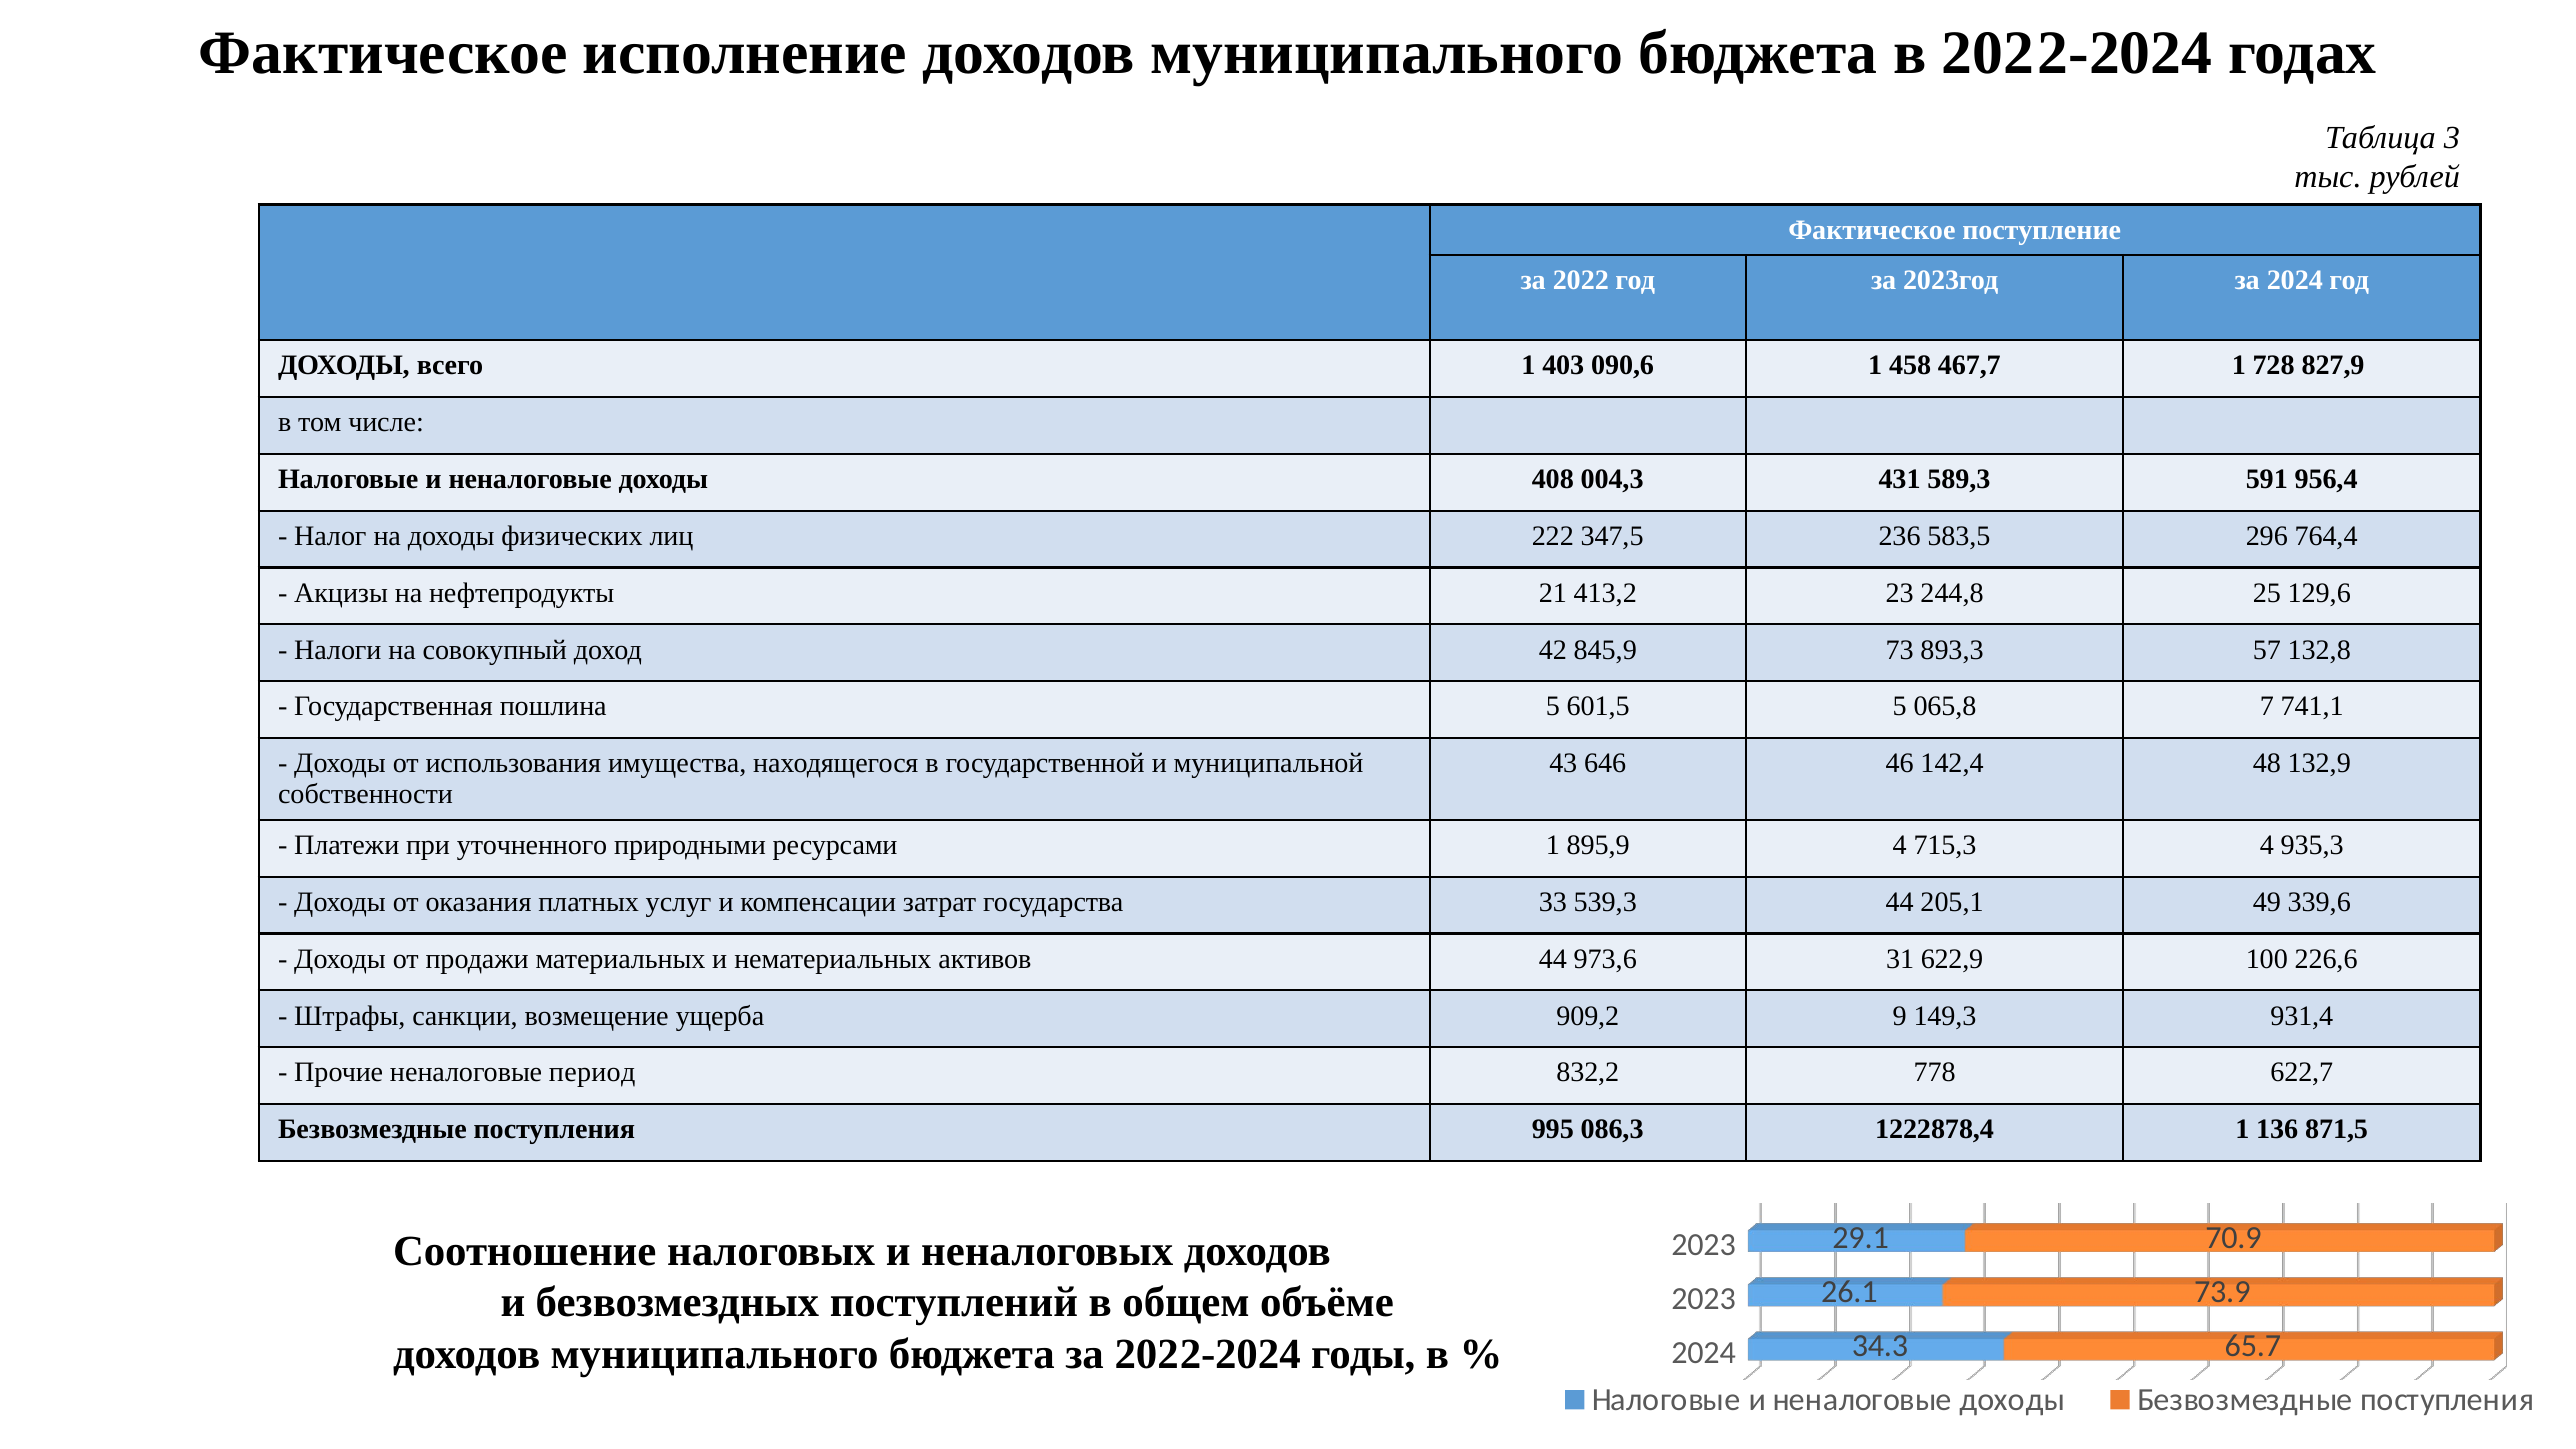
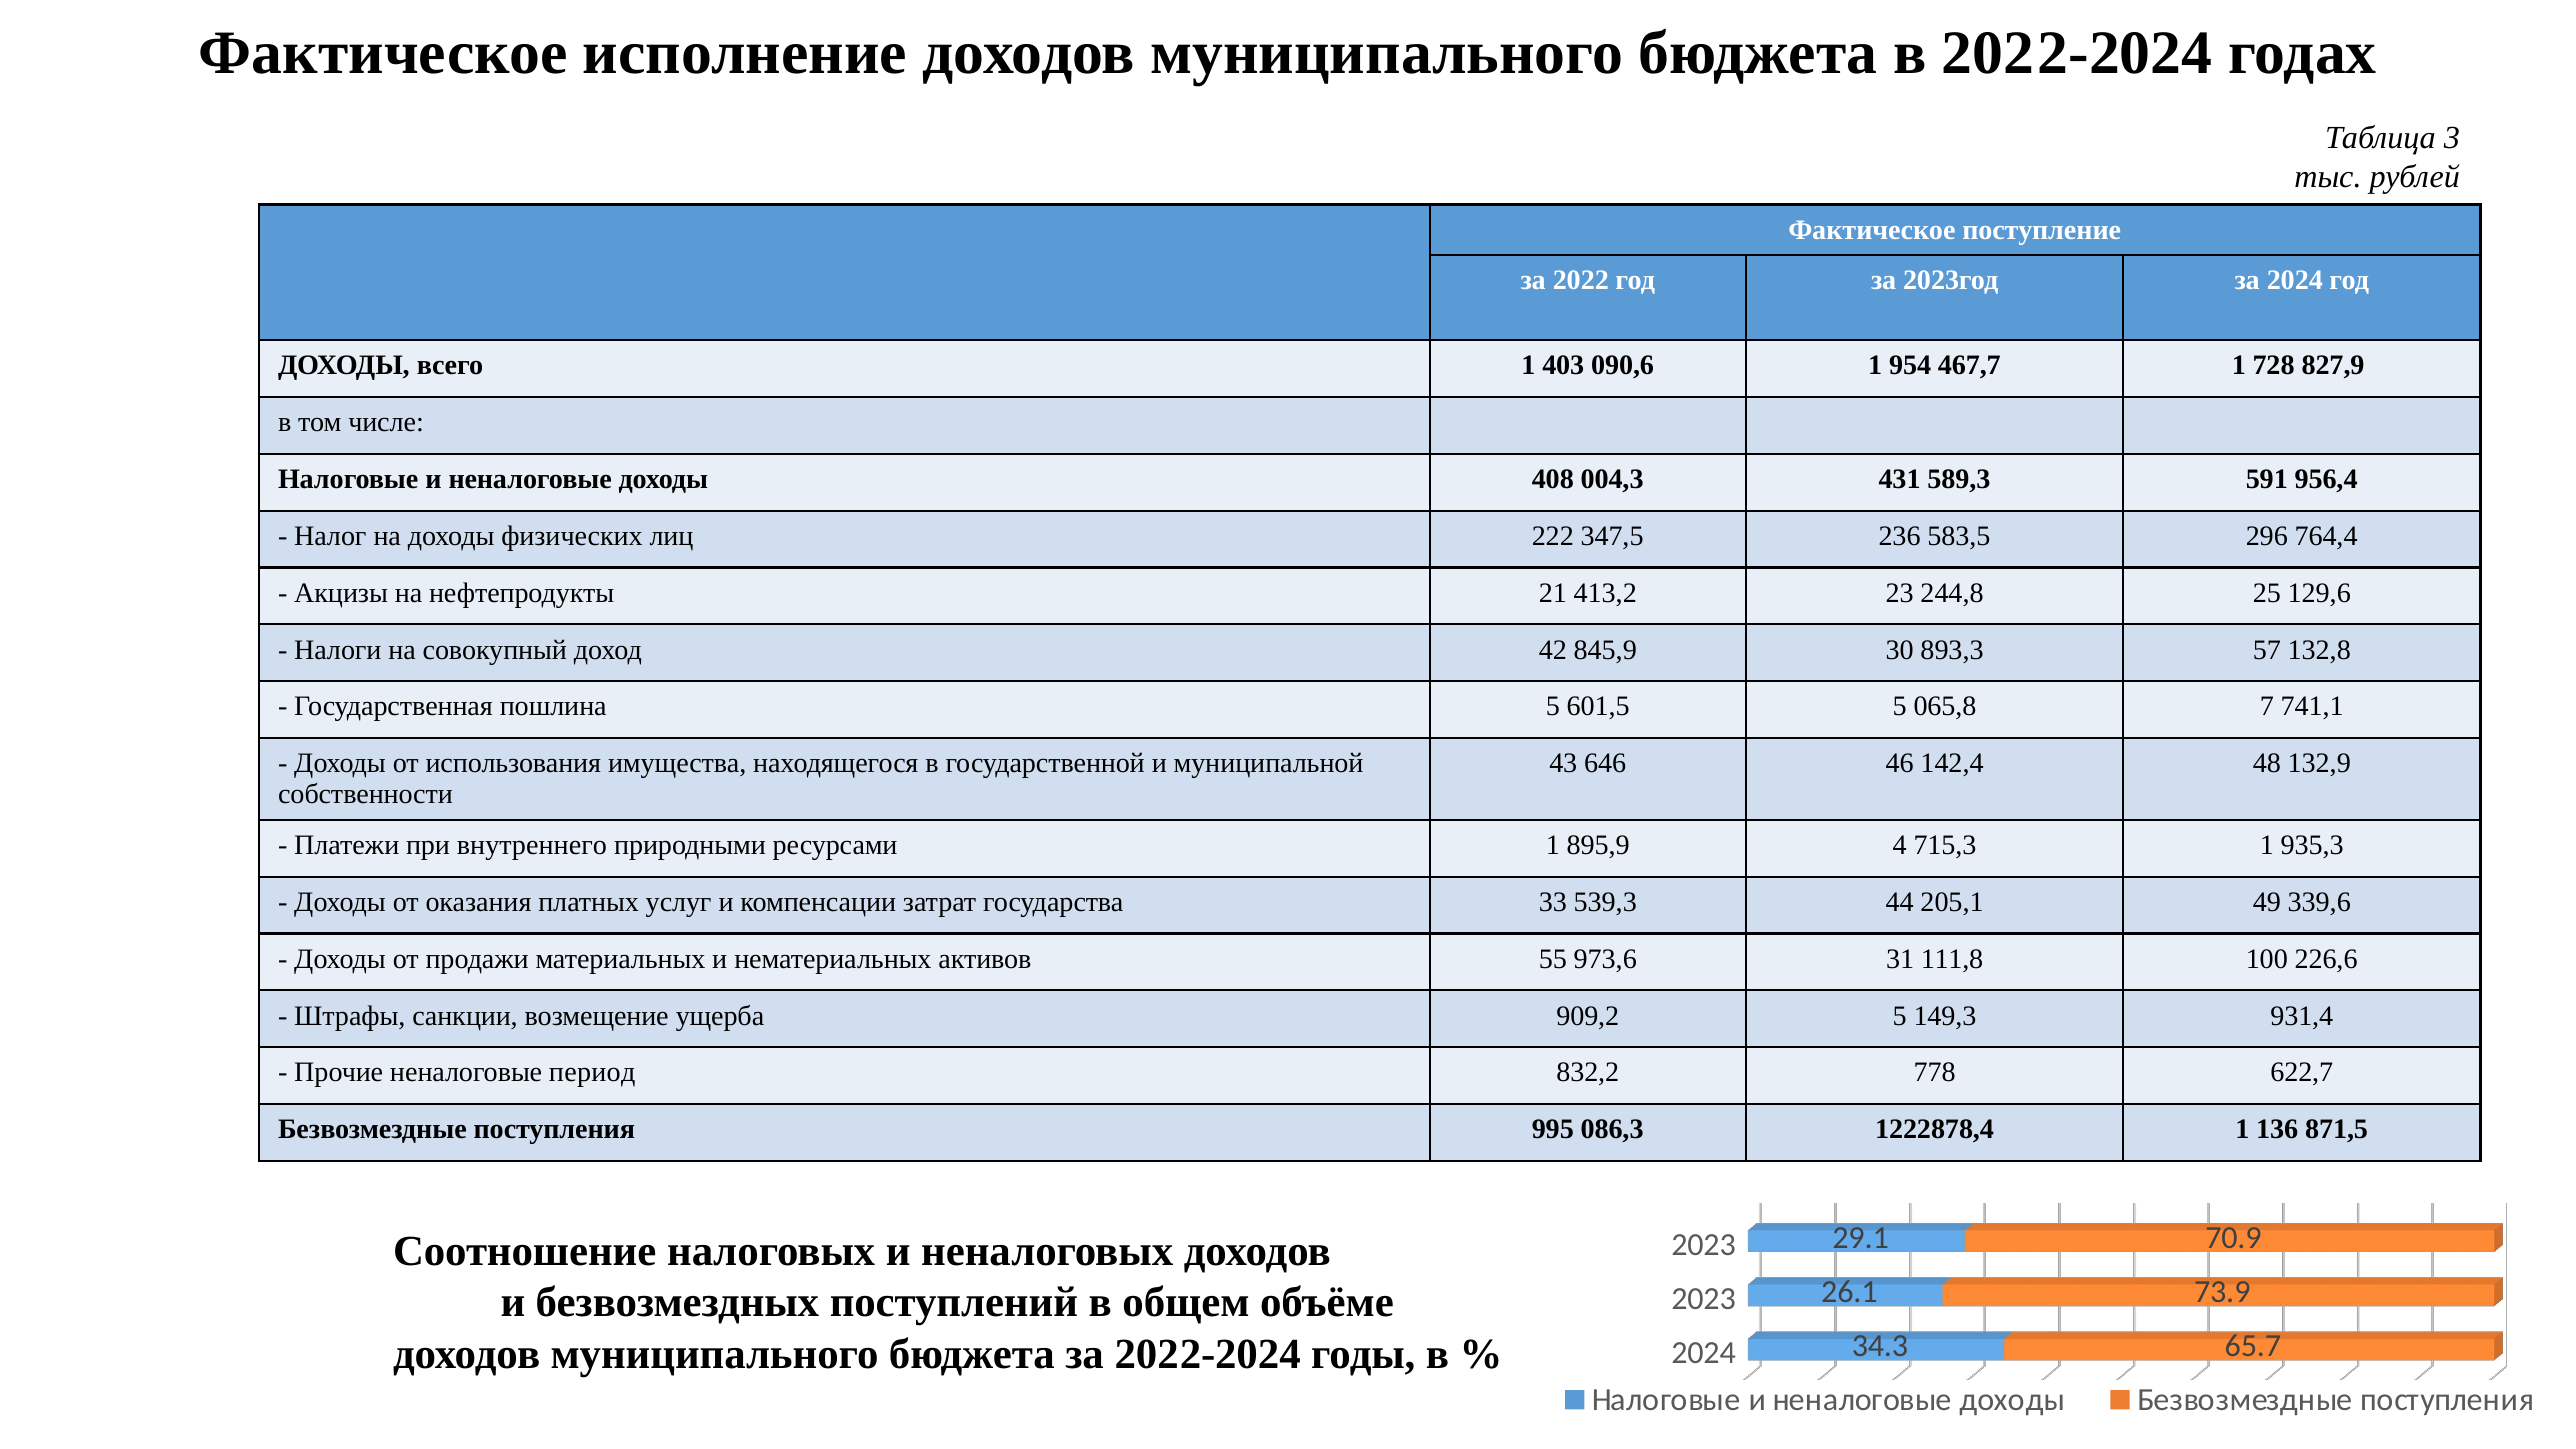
458: 458 -> 954
73: 73 -> 30
уточненного: уточненного -> внутреннего
715,3 4: 4 -> 1
активов 44: 44 -> 55
622,9: 622,9 -> 111,8
909,2 9: 9 -> 5
